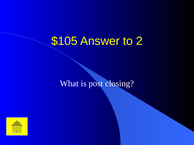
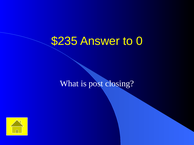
$105: $105 -> $235
2: 2 -> 0
